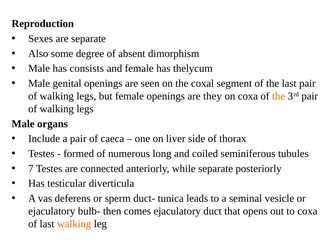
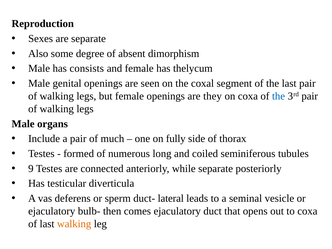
the at (279, 96) colour: orange -> blue
caeca: caeca -> much
liver: liver -> fully
7: 7 -> 9
tunica: tunica -> lateral
